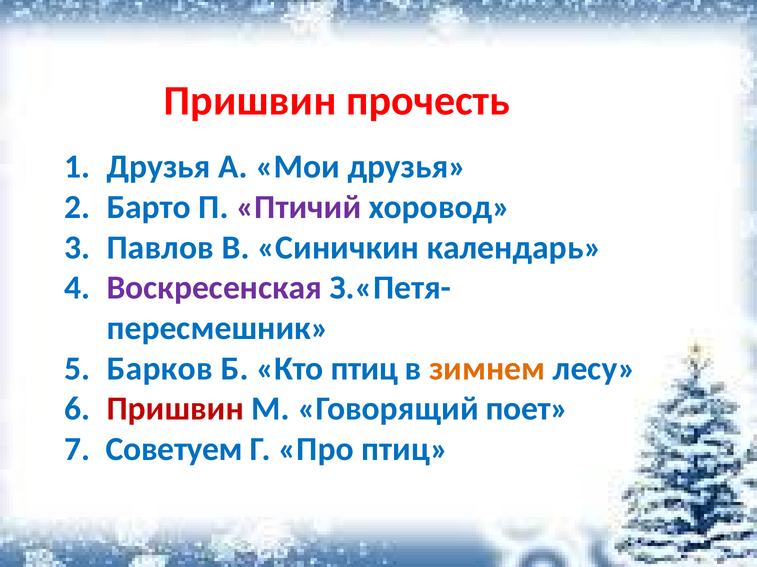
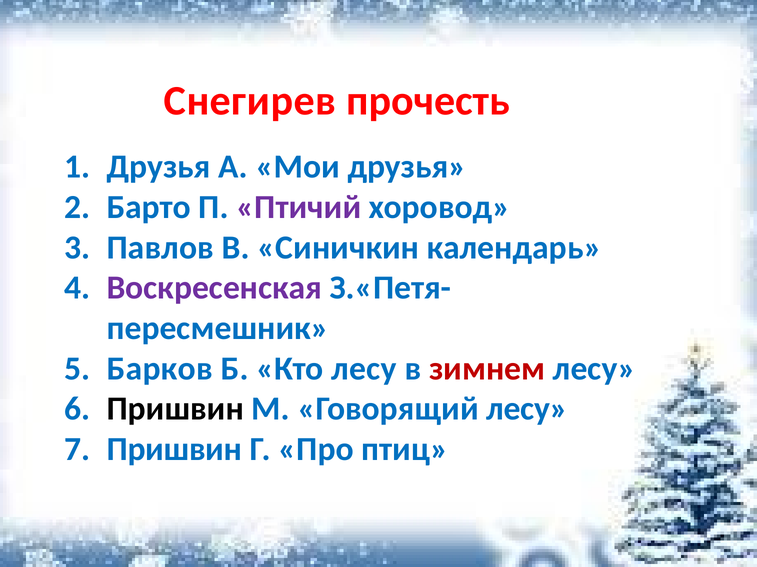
Пришвин at (250, 101): Пришвин -> Снегирев
Кто птиц: птиц -> лесу
зимнем colour: orange -> red
Пришвин at (175, 409) colour: red -> black
Говорящий поет: поет -> лесу
Советуем at (174, 450): Советуем -> Пришвин
